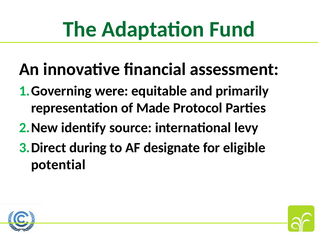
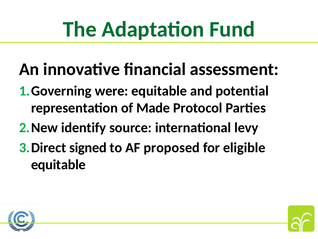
primarily: primarily -> potential
during: during -> signed
designate: designate -> proposed
potential at (58, 164): potential -> equitable
